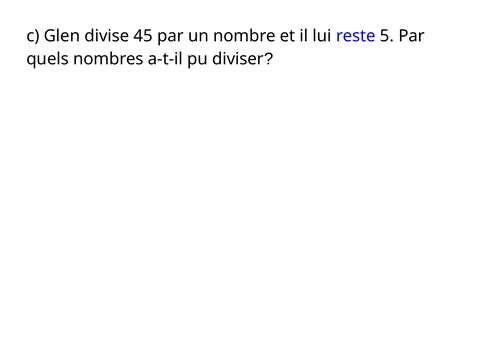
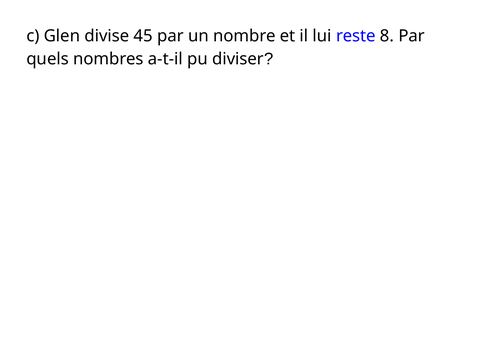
5: 5 -> 8
